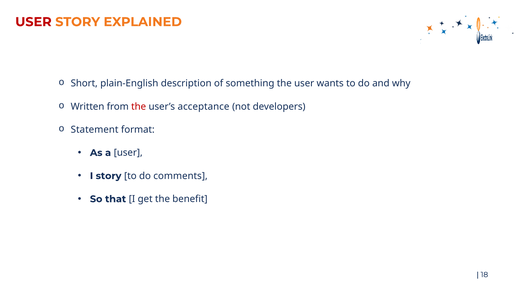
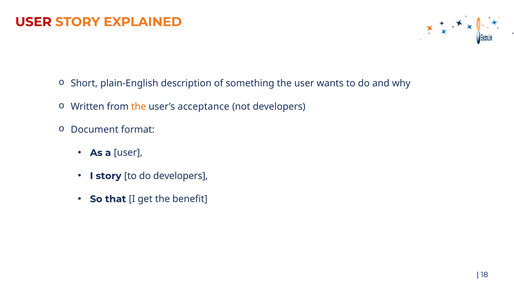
the at (139, 107) colour: red -> orange
Statement: Statement -> Document
do comments: comments -> developers
